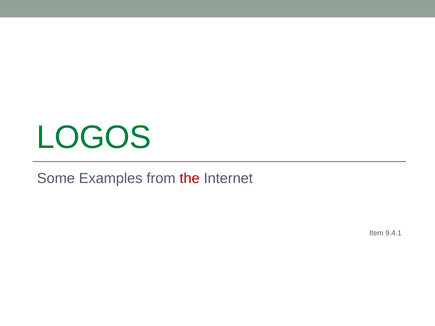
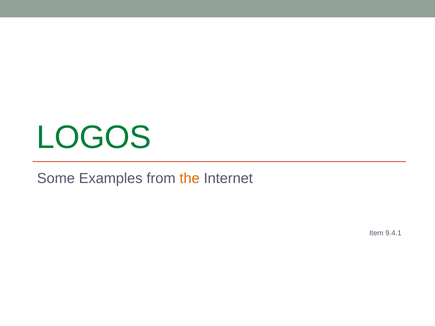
the colour: red -> orange
